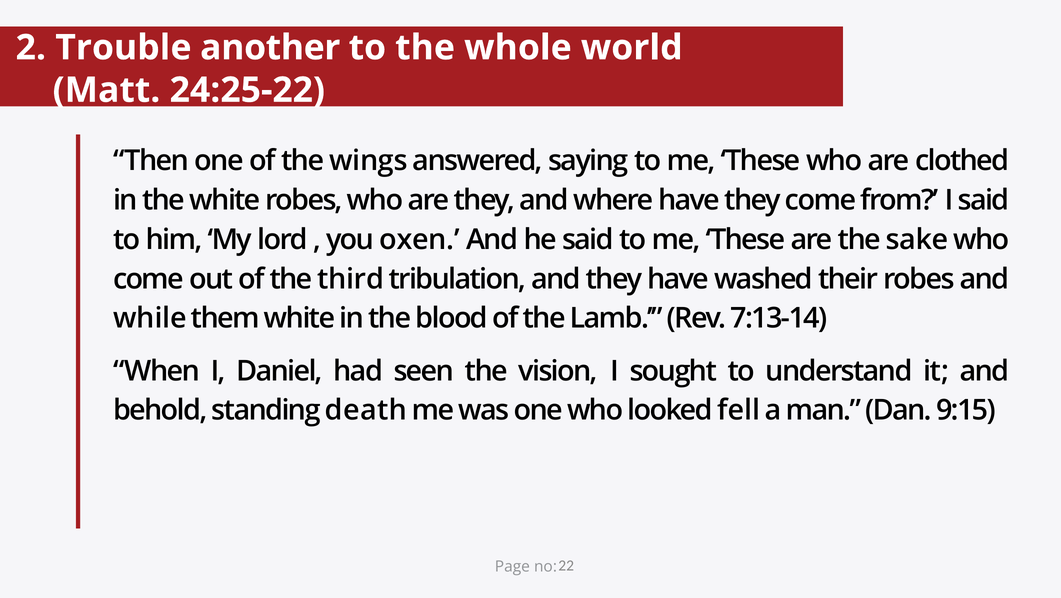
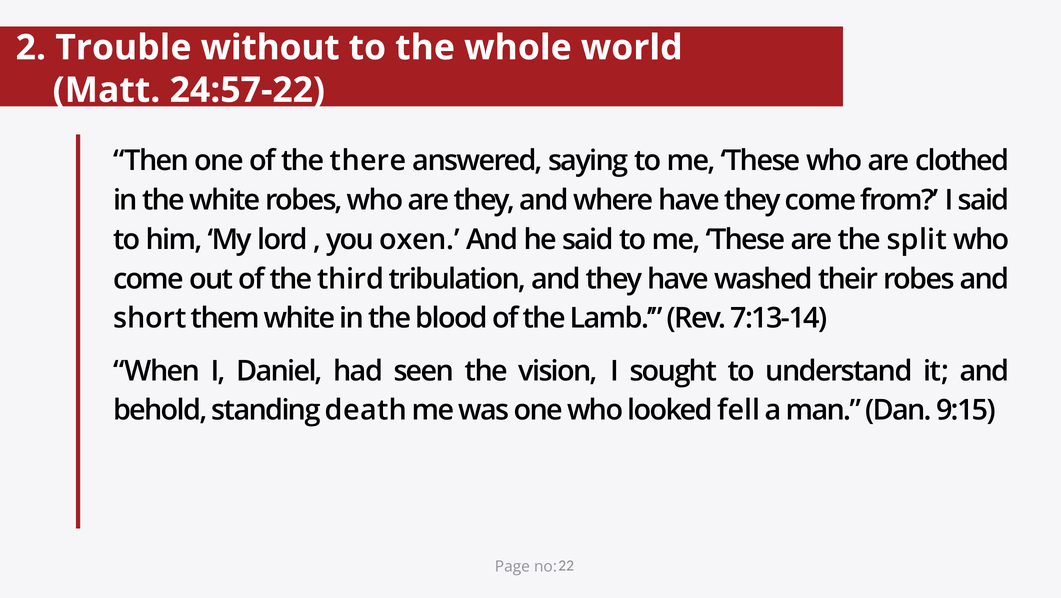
another: another -> without
24:25-22: 24:25-22 -> 24:57-22
wings: wings -> there
sake: sake -> split
while: while -> short
